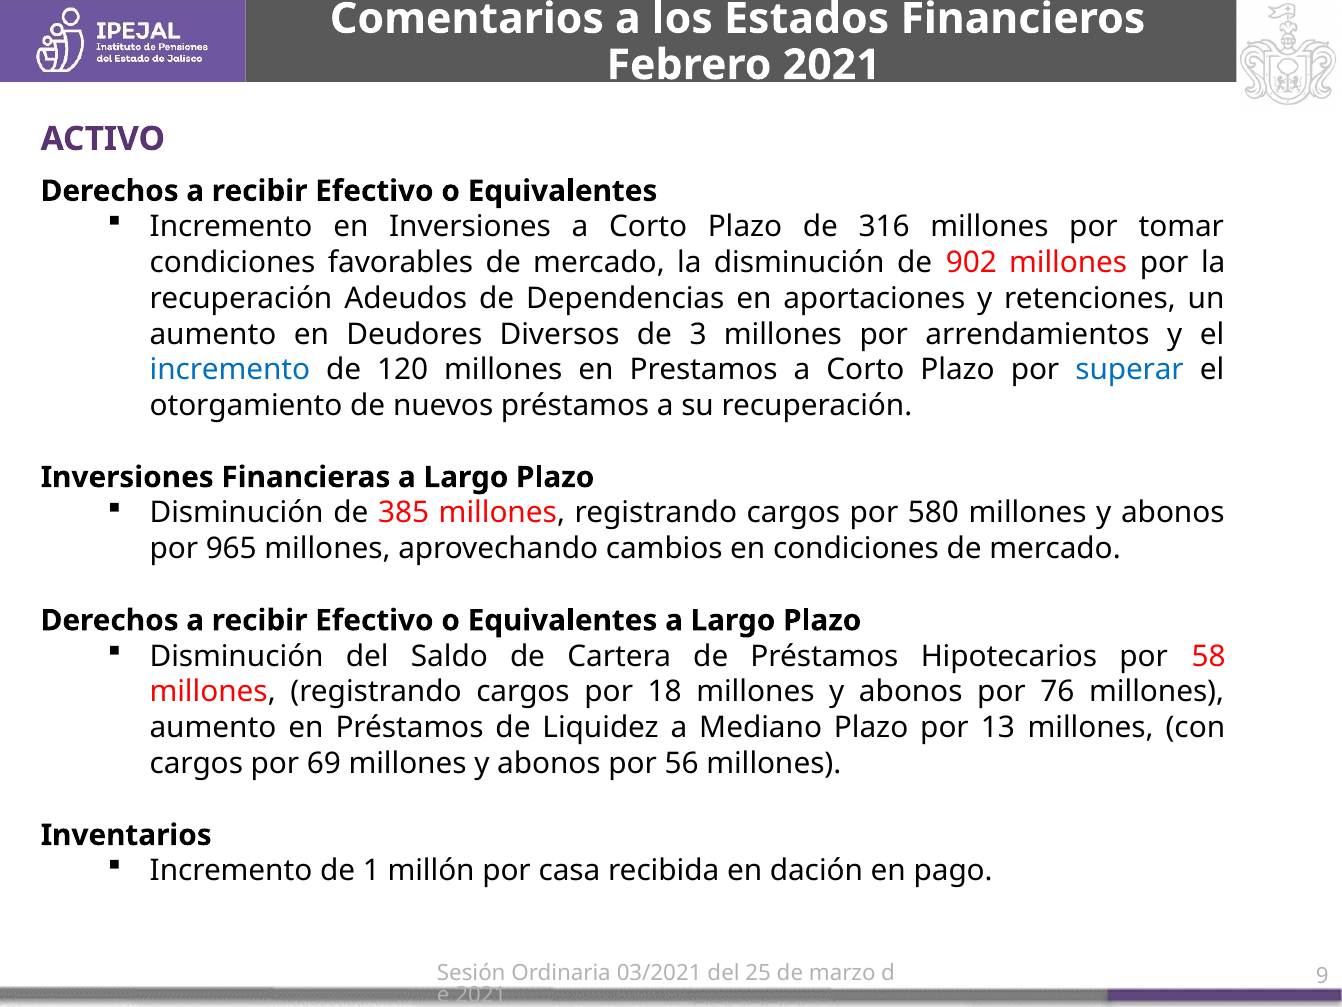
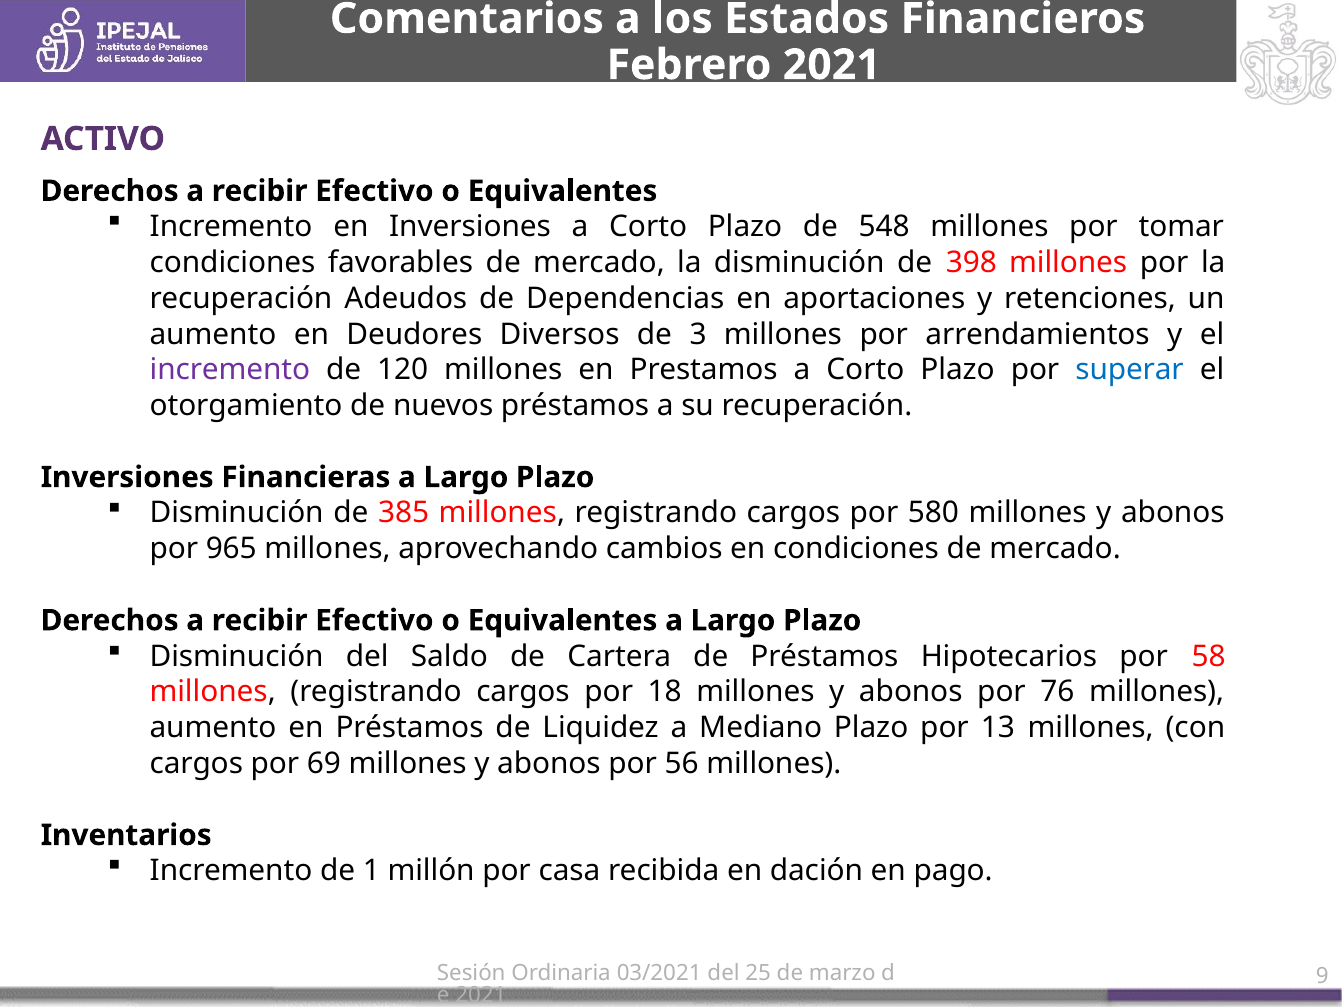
316: 316 -> 548
902: 902 -> 398
incremento at (230, 370) colour: blue -> purple
